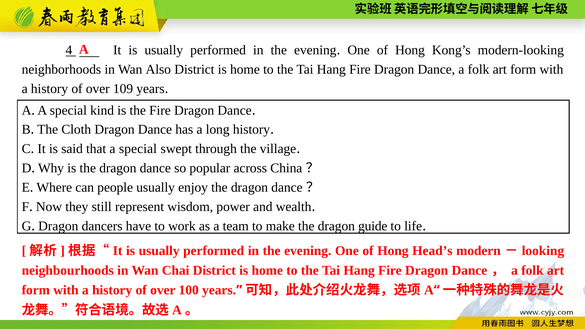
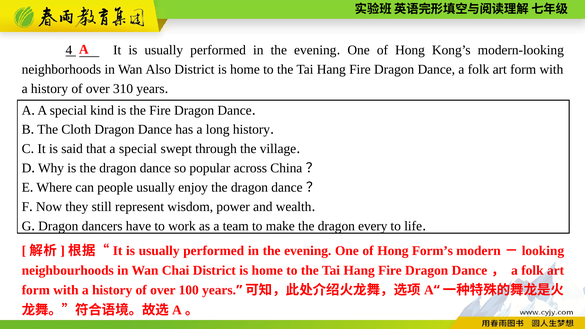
109: 109 -> 310
guide: guide -> every
Head’s: Head’s -> Form’s
